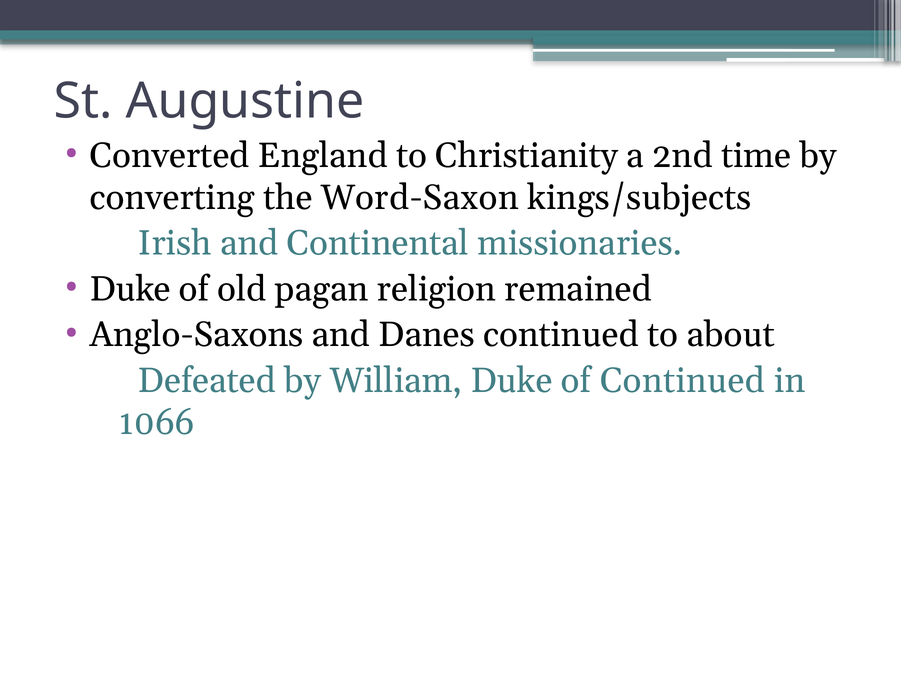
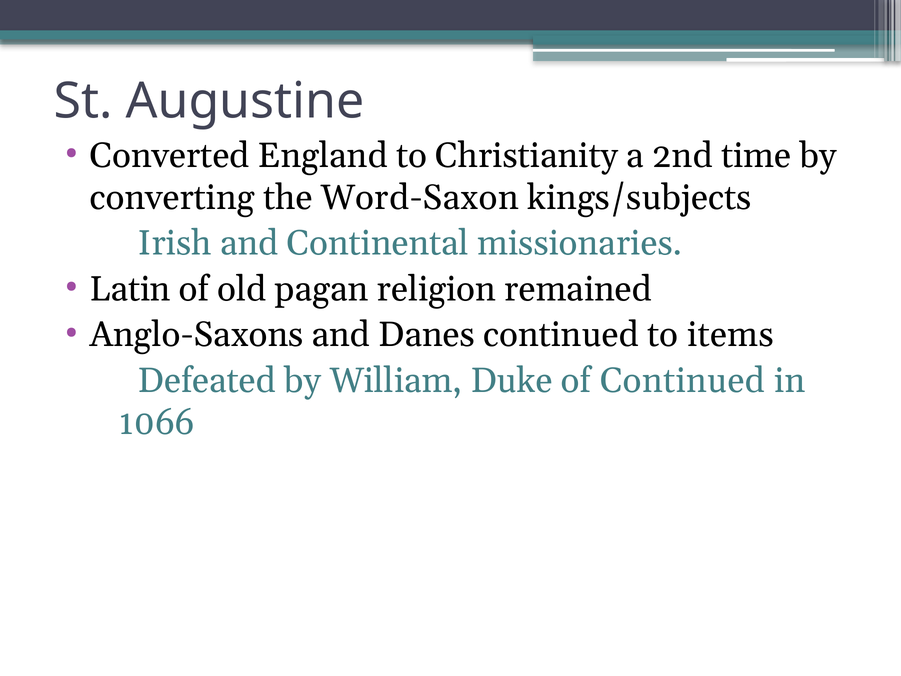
Duke at (130, 289): Duke -> Latin
about: about -> items
